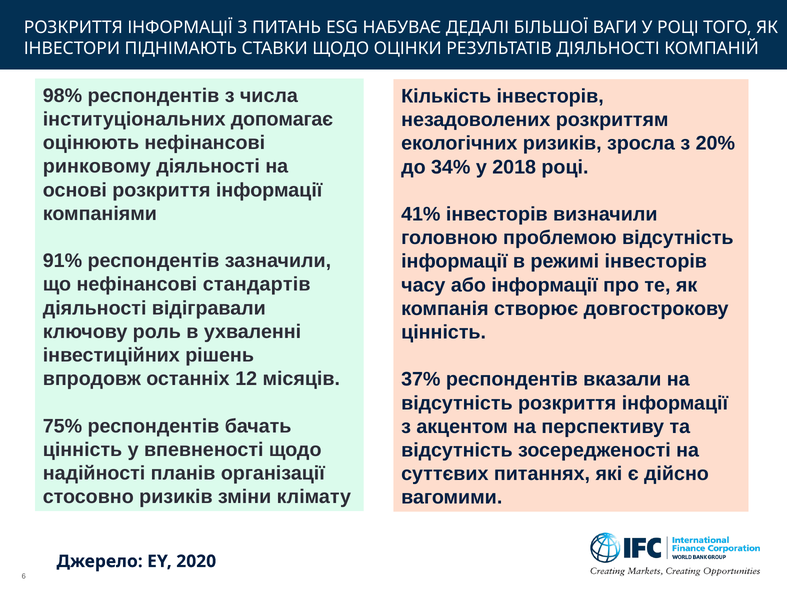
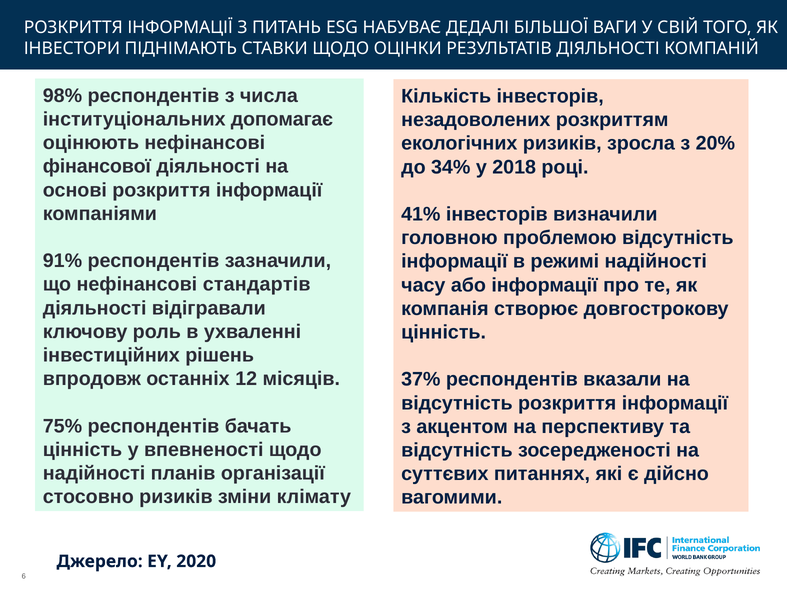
У РОЦІ: РОЦІ -> СВІЙ
ринковому: ринковому -> фінансової
режимі інвесторів: інвесторів -> надійності
